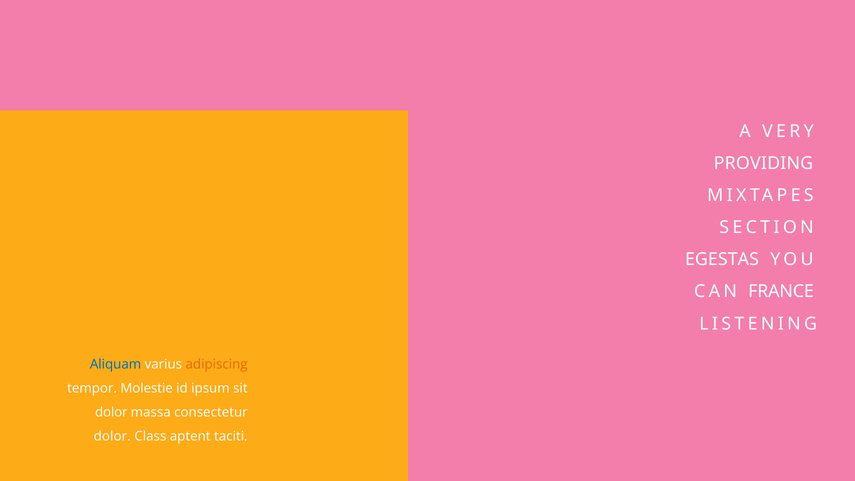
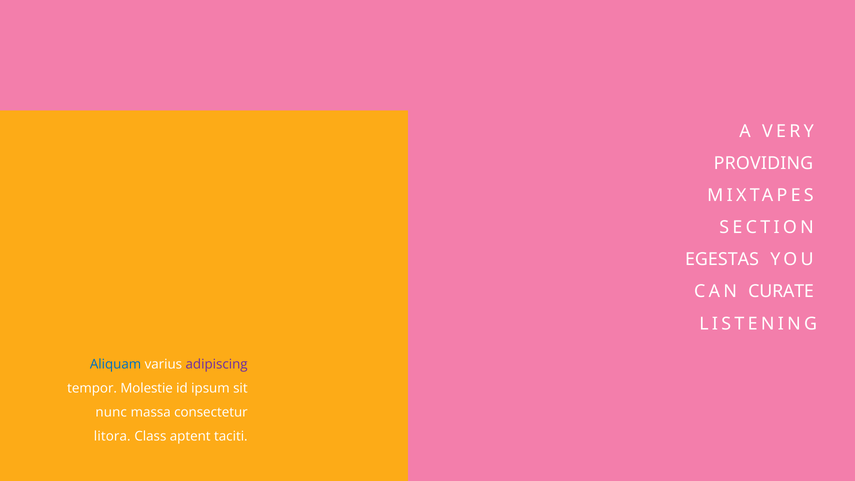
FRANCE: FRANCE -> CURATE
adipiscing colour: orange -> purple
dolor at (111, 412): dolor -> nunc
dolor at (112, 436): dolor -> litora
